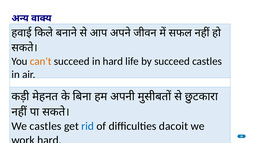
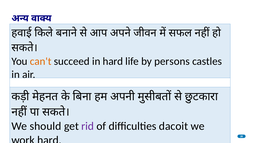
by succeed: succeed -> persons
We castles: castles -> should
rid colour: blue -> purple
